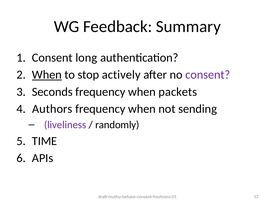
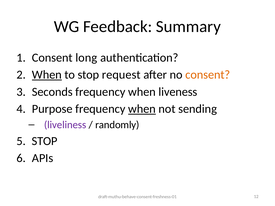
actively: actively -> request
consent at (208, 75) colour: purple -> orange
packets: packets -> liveness
Authors: Authors -> Purpose
when at (142, 109) underline: none -> present
TIME at (45, 141): TIME -> STOP
